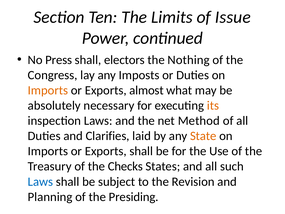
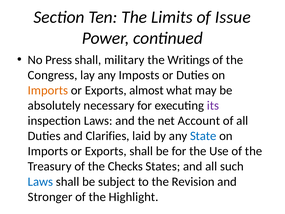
electors: electors -> military
Nothing: Nothing -> Writings
its colour: orange -> purple
Method: Method -> Account
State colour: orange -> blue
Planning: Planning -> Stronger
Presiding: Presiding -> Highlight
